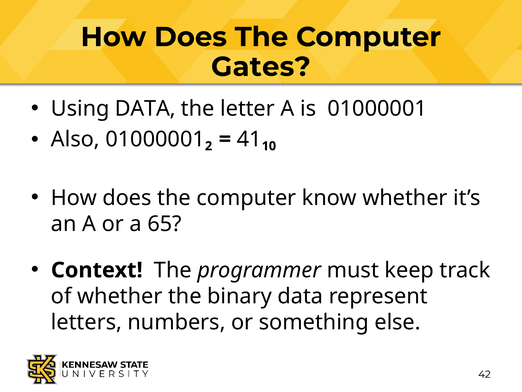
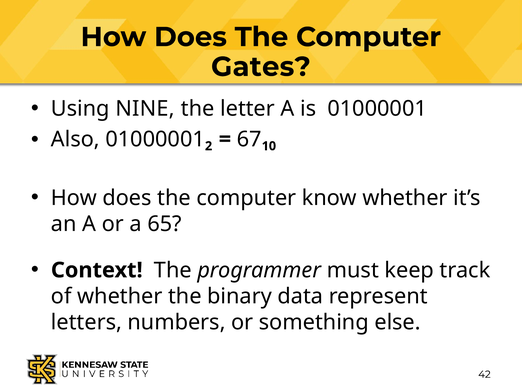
Using DATA: DATA -> NINE
41: 41 -> 67
